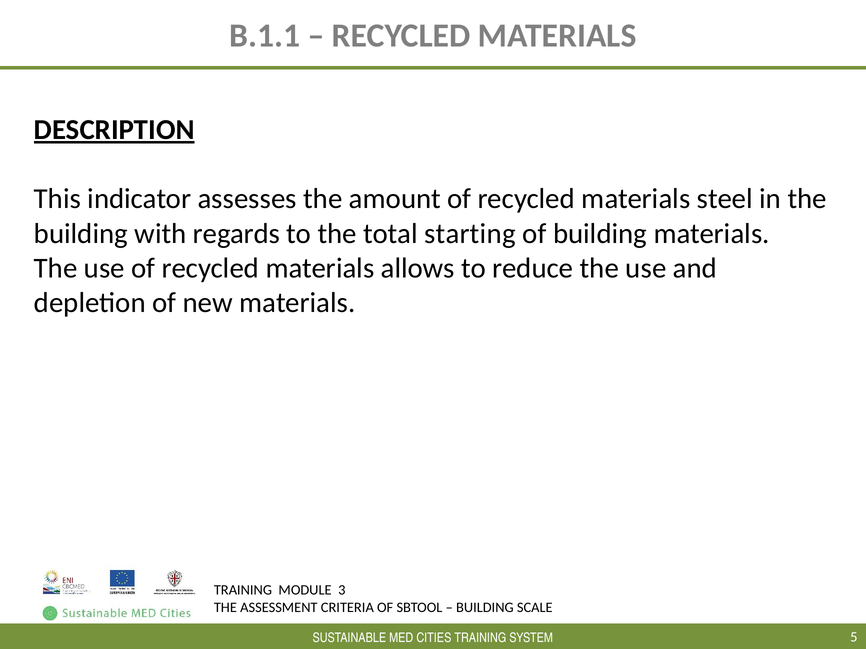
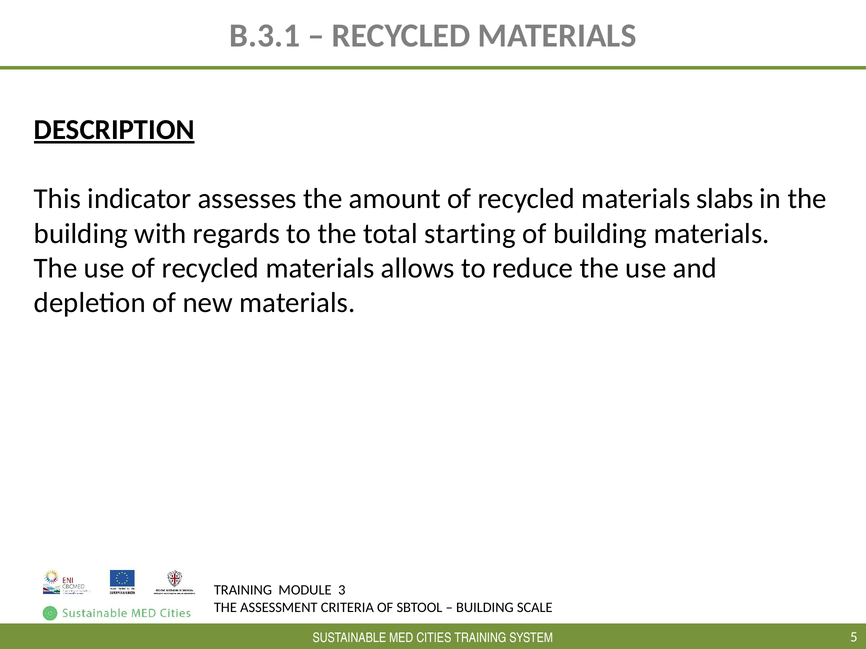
B.1.1: B.1.1 -> B.3.1
steel: steel -> slabs
